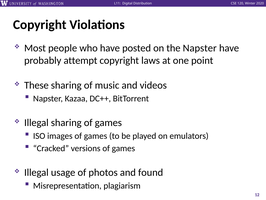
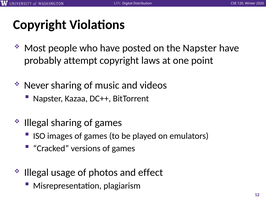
These: These -> Never
found: found -> effect
